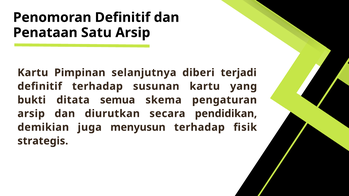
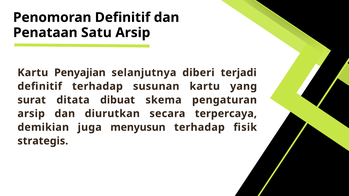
Pimpinan: Pimpinan -> Penyajian
bukti: bukti -> surat
semua: semua -> dibuat
pendidikan: pendidikan -> terpercaya
